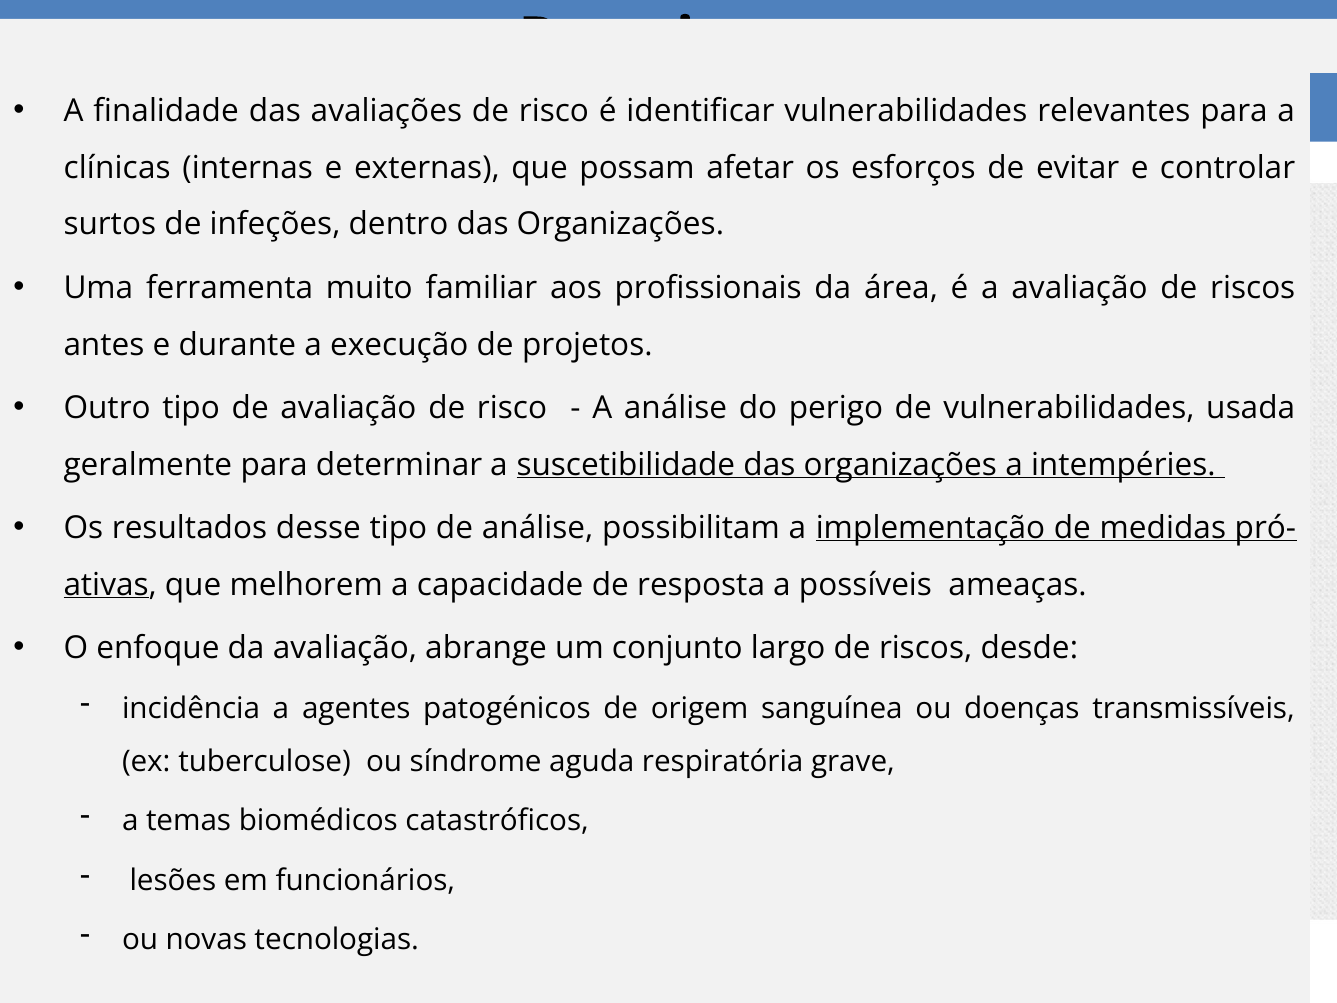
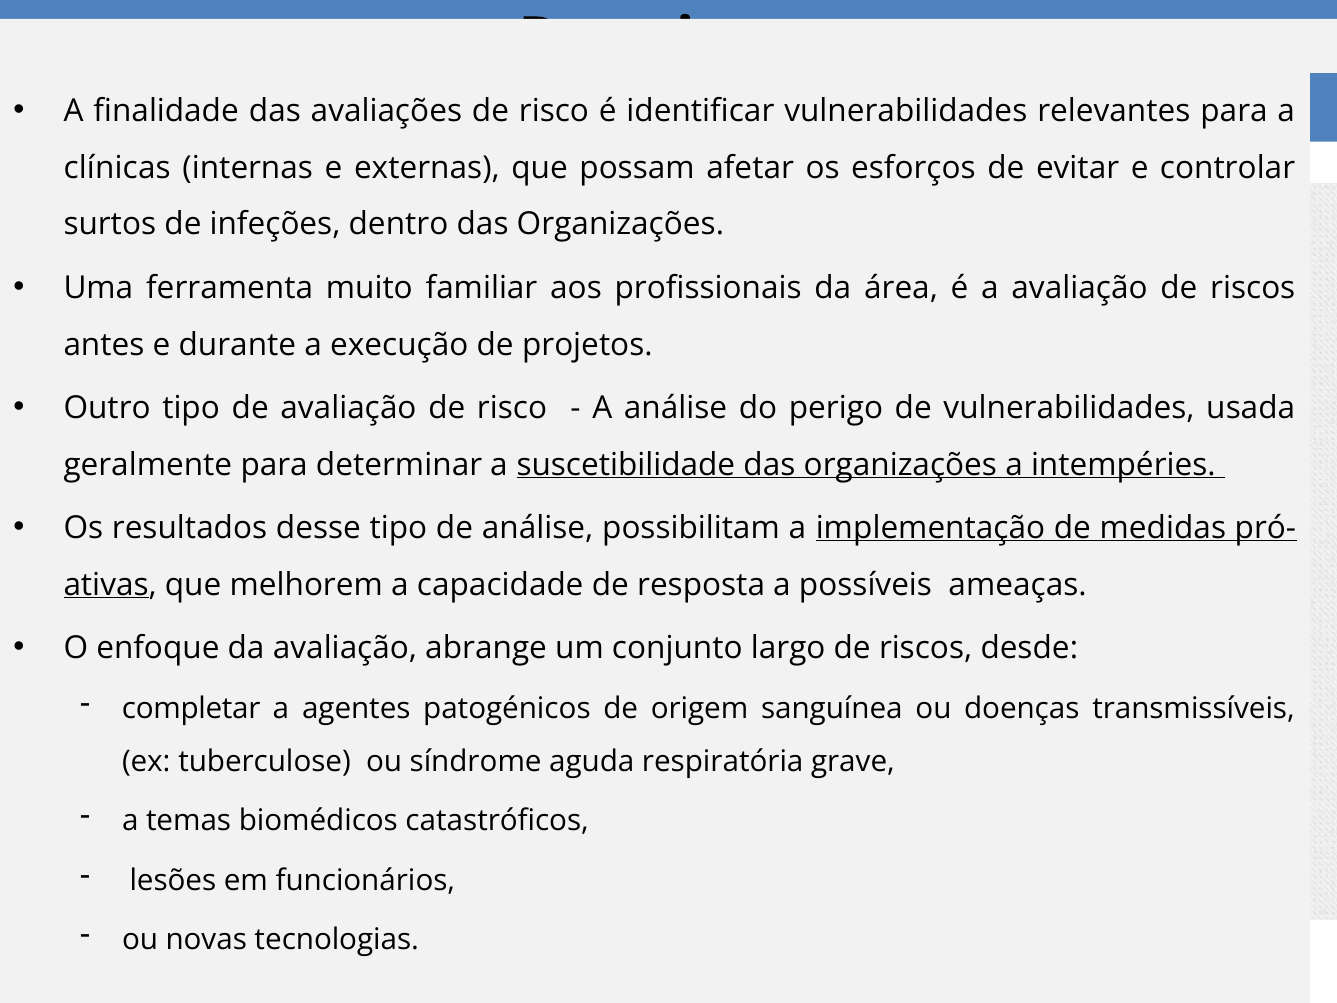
incidência: incidência -> completar
